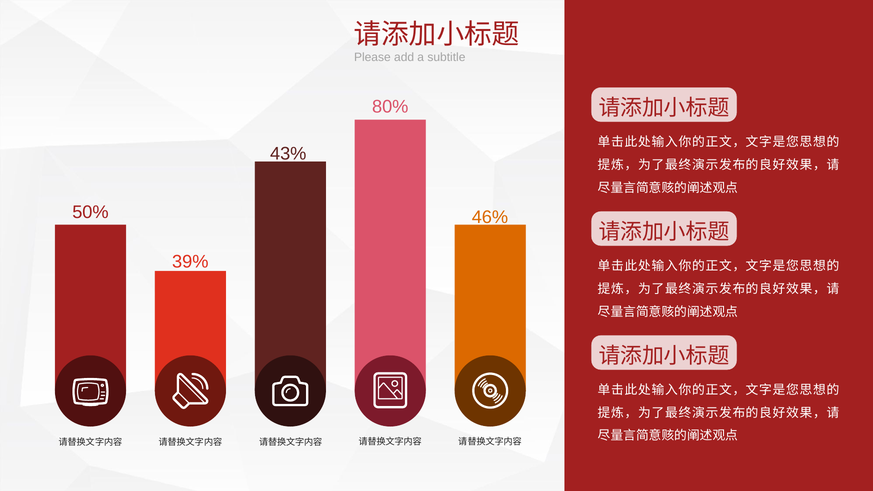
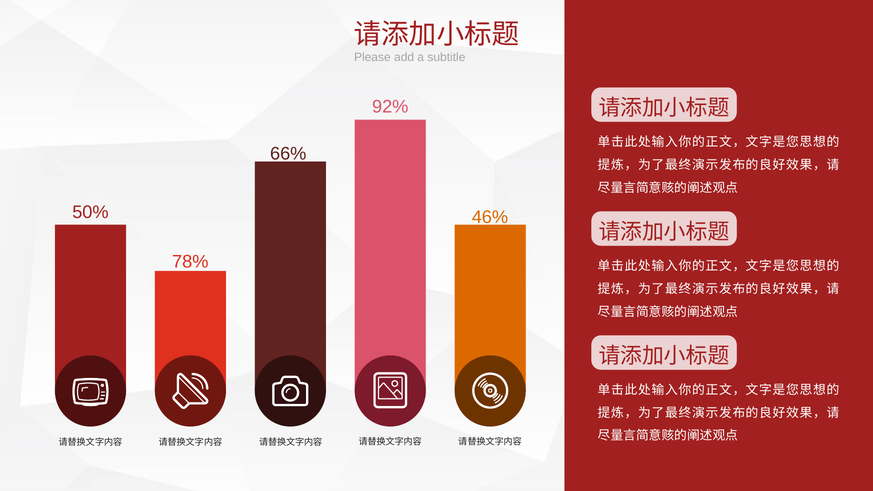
80%: 80% -> 92%
43%: 43% -> 66%
39%: 39% -> 78%
